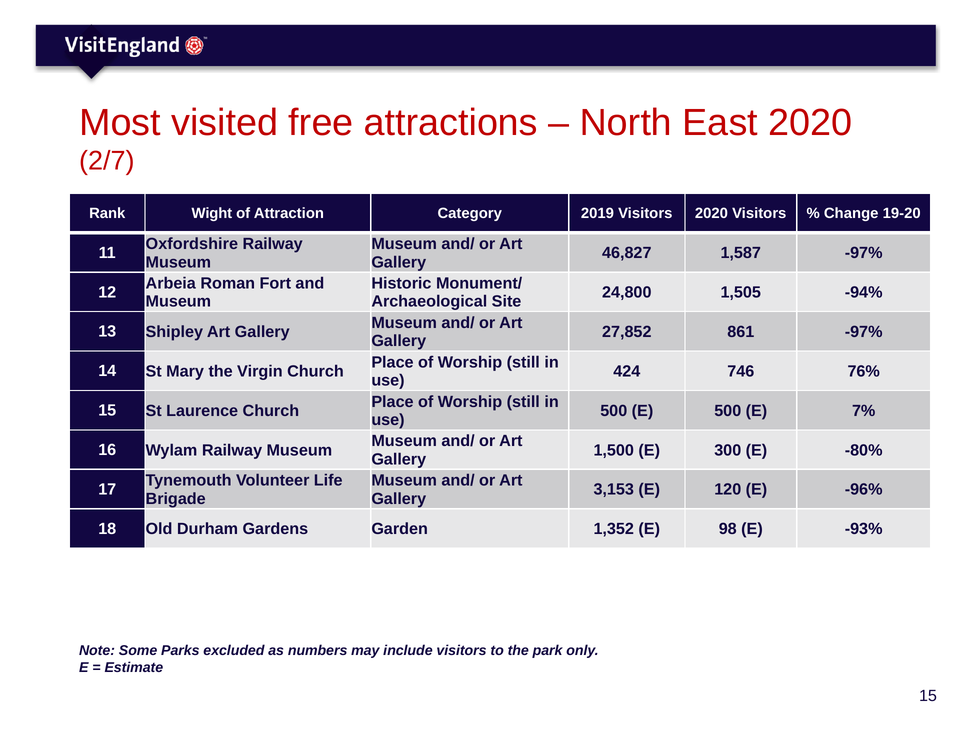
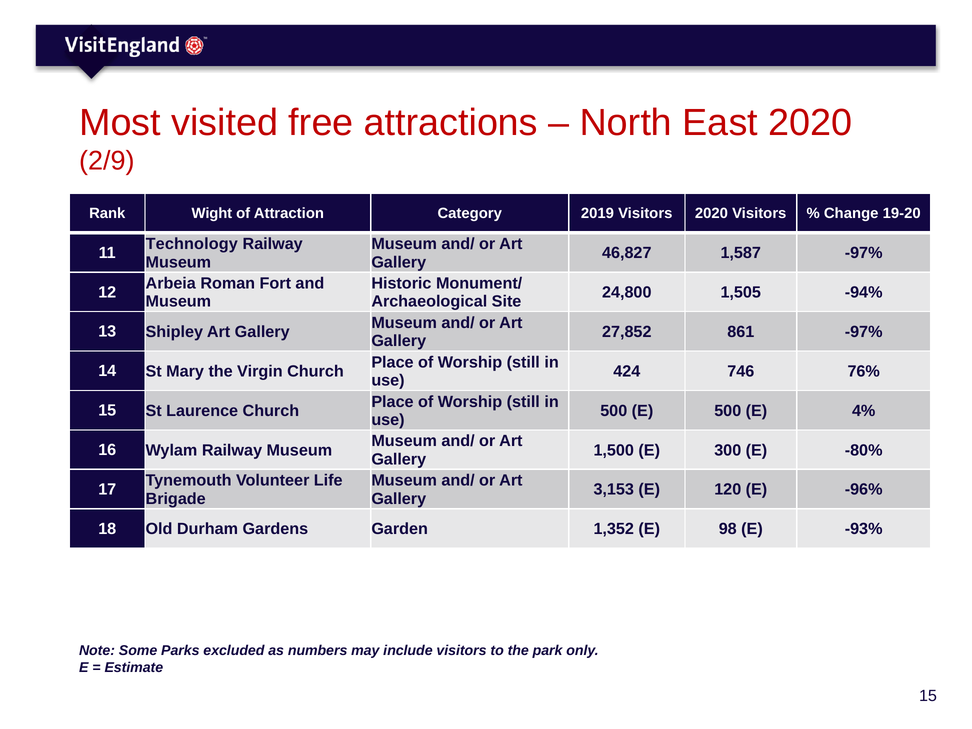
2/7: 2/7 -> 2/9
Oxfordshire: Oxfordshire -> Technology
7%: 7% -> 4%
